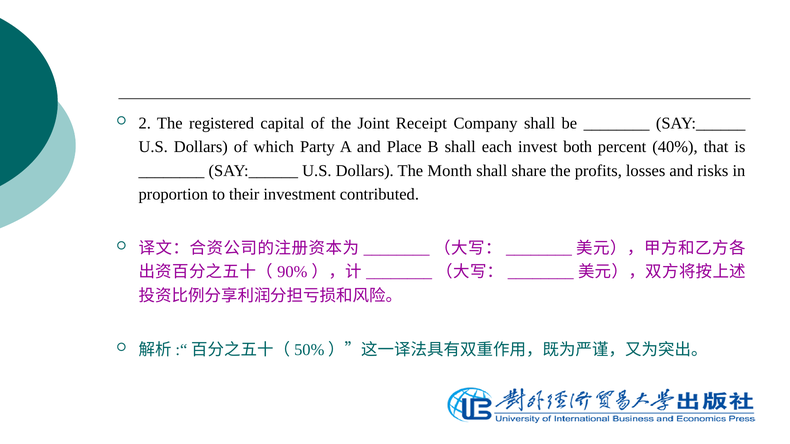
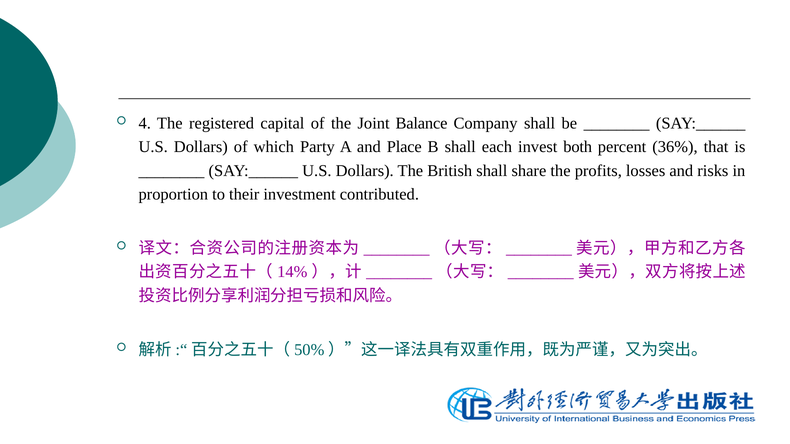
2: 2 -> 4
Receipt: Receipt -> Balance
40%: 40% -> 36%
Month: Month -> British
90%: 90% -> 14%
